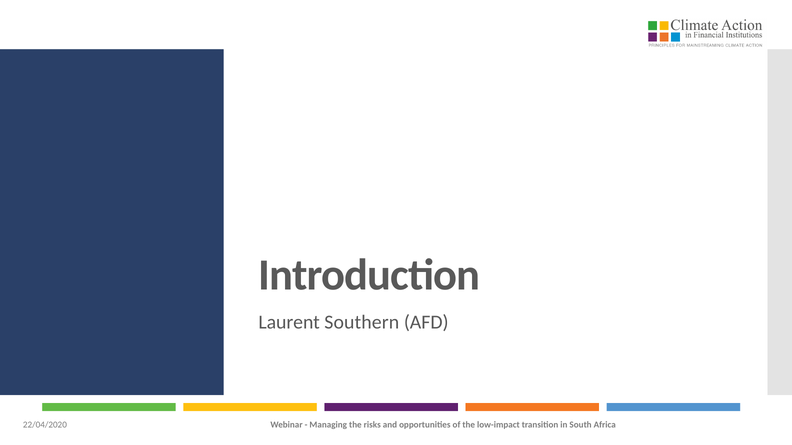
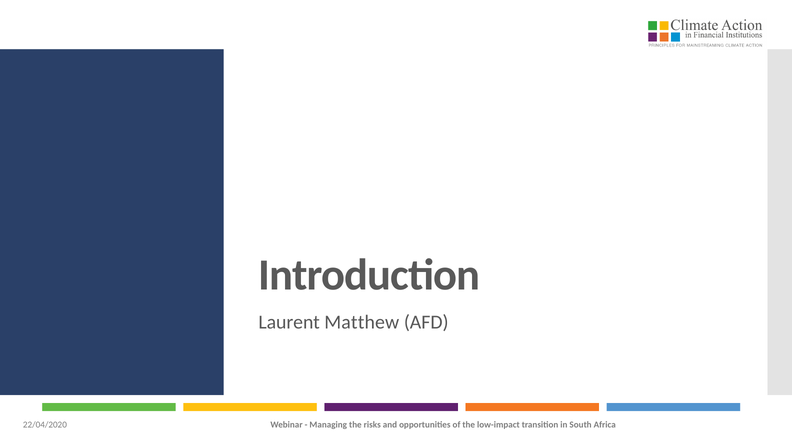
Southern: Southern -> Matthew
